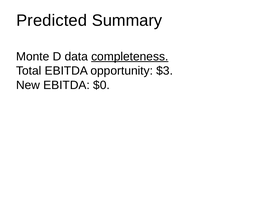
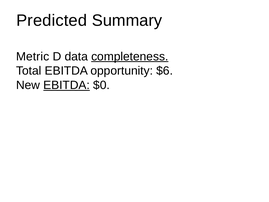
Monte: Monte -> Metric
$3: $3 -> $6
EBITDA at (67, 85) underline: none -> present
